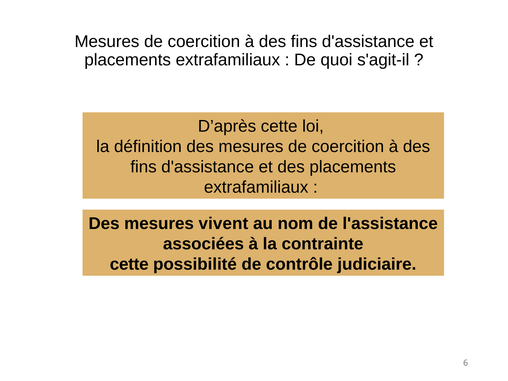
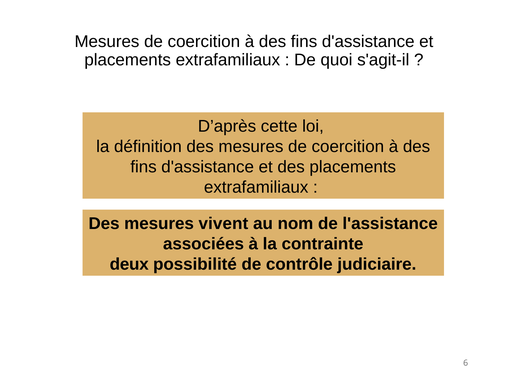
cette at (129, 264): cette -> deux
